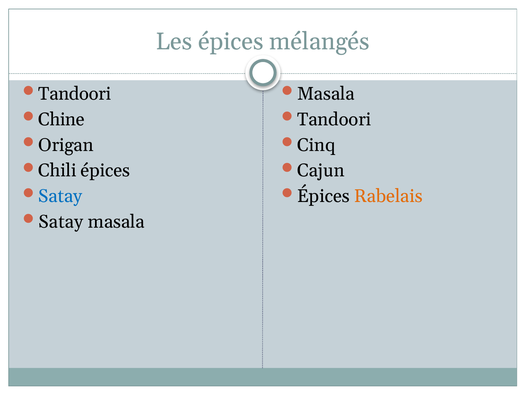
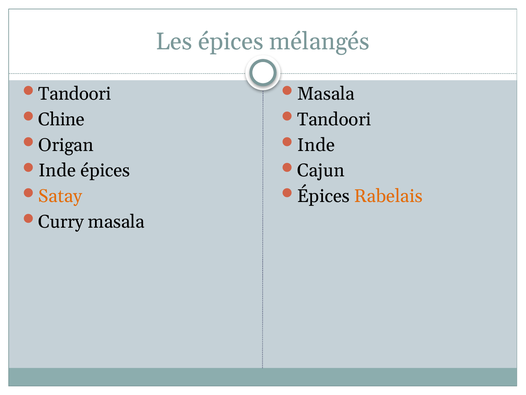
Cinq at (316, 145): Cinq -> Inde
Chili at (57, 170): Chili -> Inde
Satay at (60, 196) colour: blue -> orange
Satay at (61, 221): Satay -> Curry
